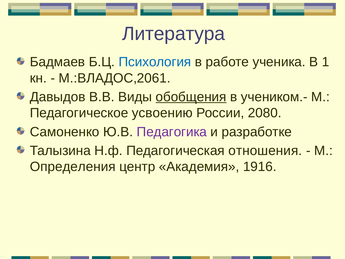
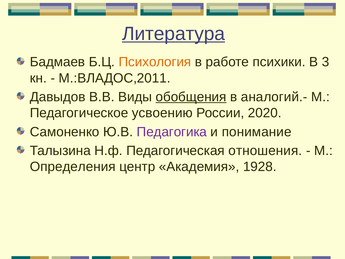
Литература underline: none -> present
Психология colour: blue -> orange
ученика: ученика -> психики
1: 1 -> 3
М.:ВЛАДОС,2061: М.:ВЛАДОС,2061 -> М.:ВЛАДОС,2011
учеником.-: учеником.- -> аналогий.-
2080: 2080 -> 2020
разработке: разработке -> понимание
1916: 1916 -> 1928
